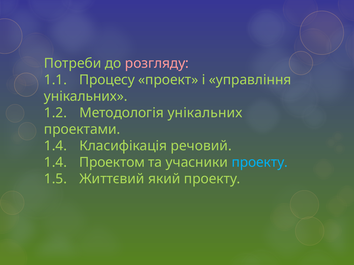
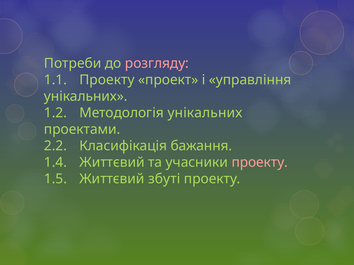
1.1 Процесу: Процесу -> Проекту
1.4 at (55, 146): 1.4 -> 2.2
речовий: речовий -> бажання
1.4 Проектом: Проектом -> Життєвий
проекту at (260, 163) colour: light blue -> pink
який: який -> збуті
